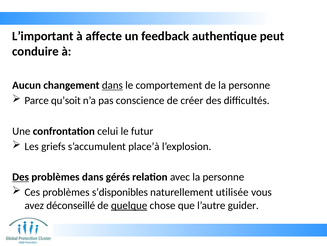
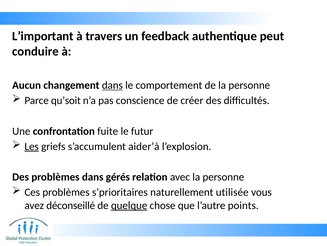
affecte: affecte -> travers
celui: celui -> fuite
Les underline: none -> present
place’à: place’à -> aider’à
Des at (21, 177) underline: present -> none
s’disponibles: s’disponibles -> s’prioritaires
guider: guider -> points
